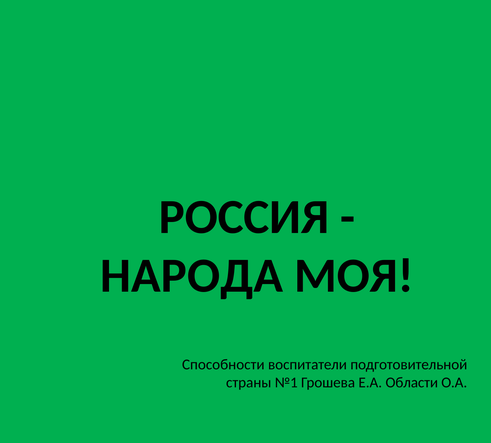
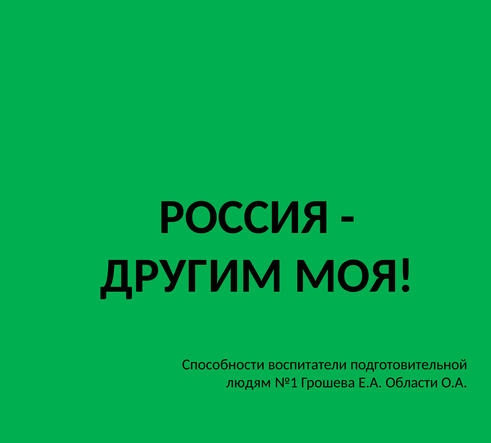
НАРОДА: НАРОДА -> ДРУГИМ
страны: страны -> людям
